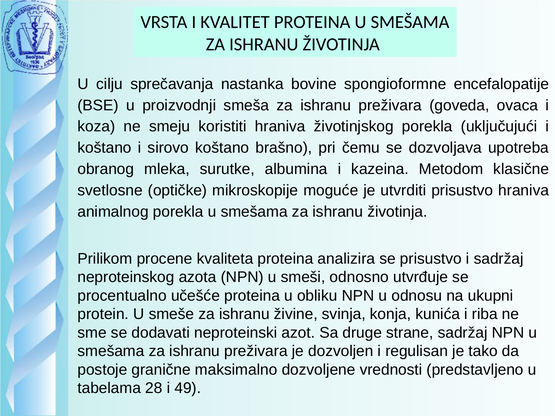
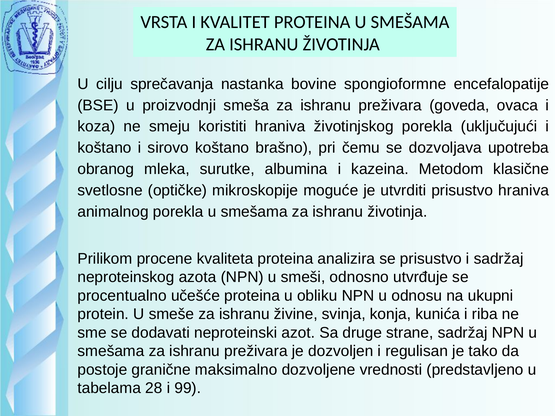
49: 49 -> 99
